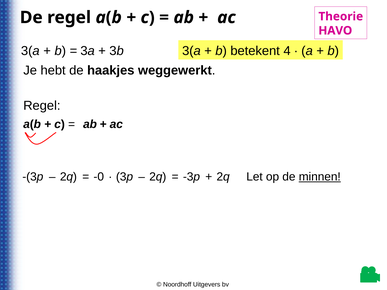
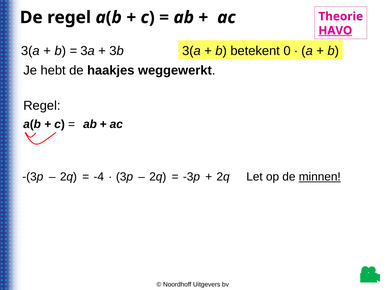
HAVO underline: none -> present
4: 4 -> 0
-0: -0 -> -4
